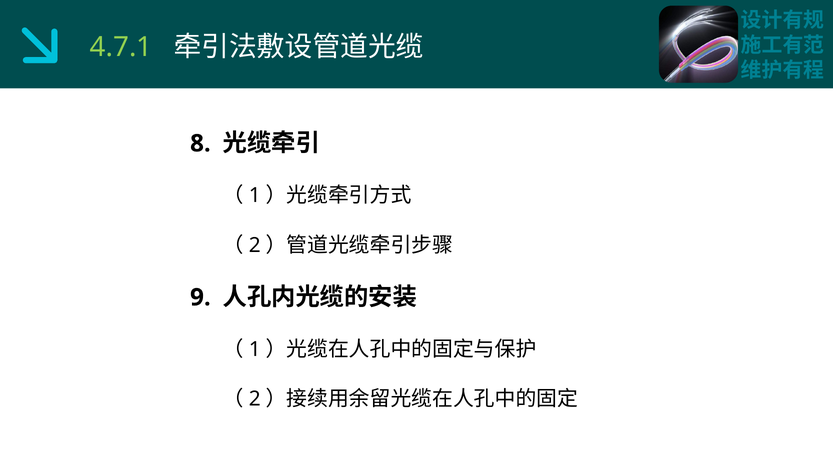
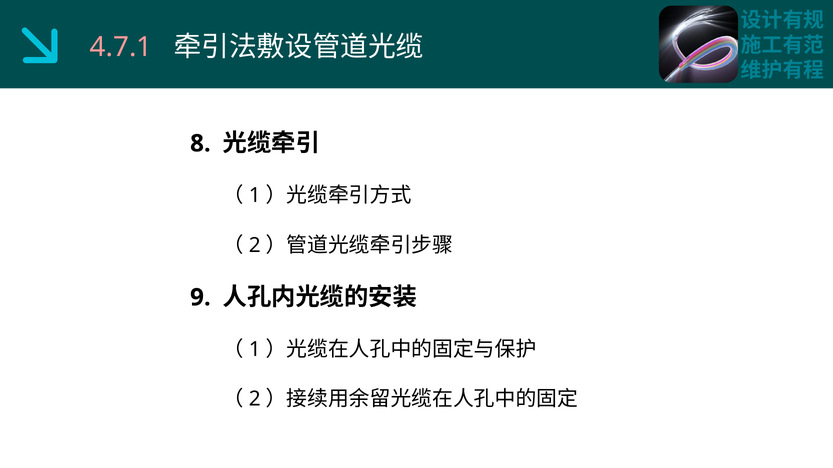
4.7.1 colour: light green -> pink
